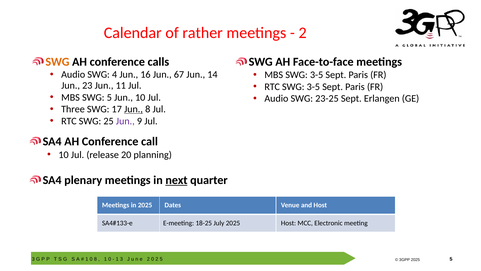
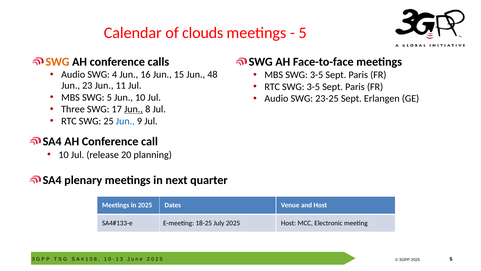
rather: rather -> clouds
2 at (303, 33): 2 -> 5
67: 67 -> 15
14: 14 -> 48
Jun at (125, 121) colour: purple -> blue
next underline: present -> none
